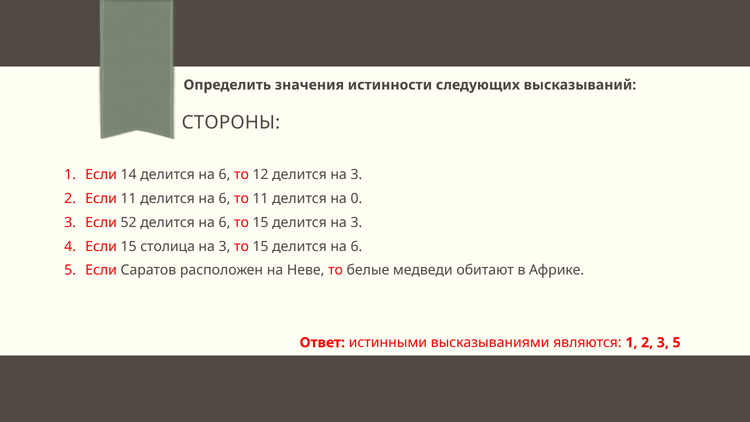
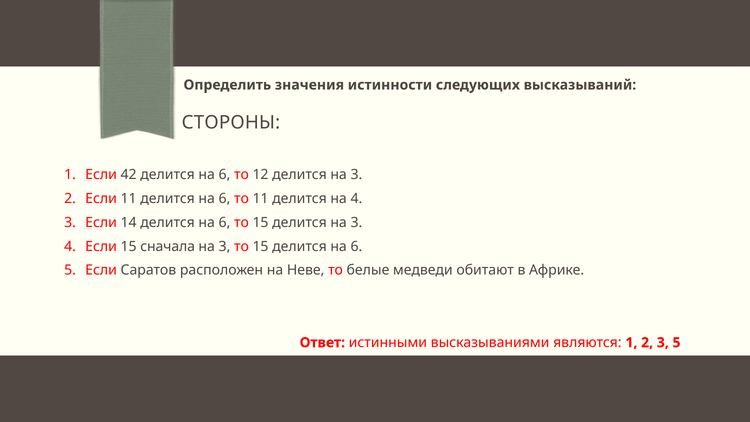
14: 14 -> 42
на 0: 0 -> 4
52: 52 -> 14
столица: столица -> сначала
